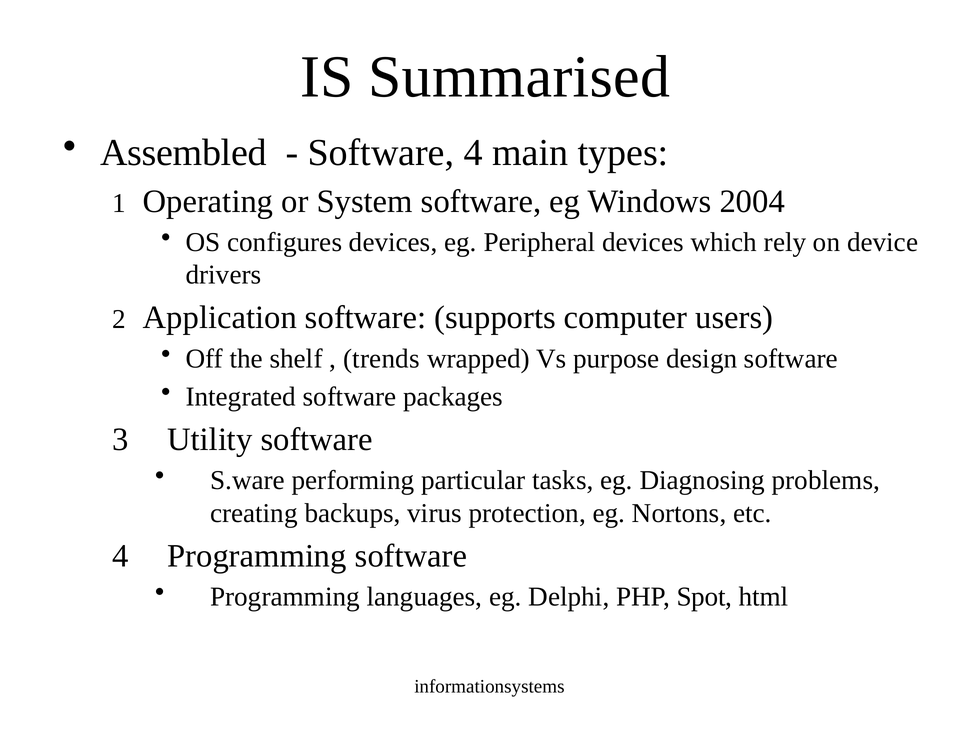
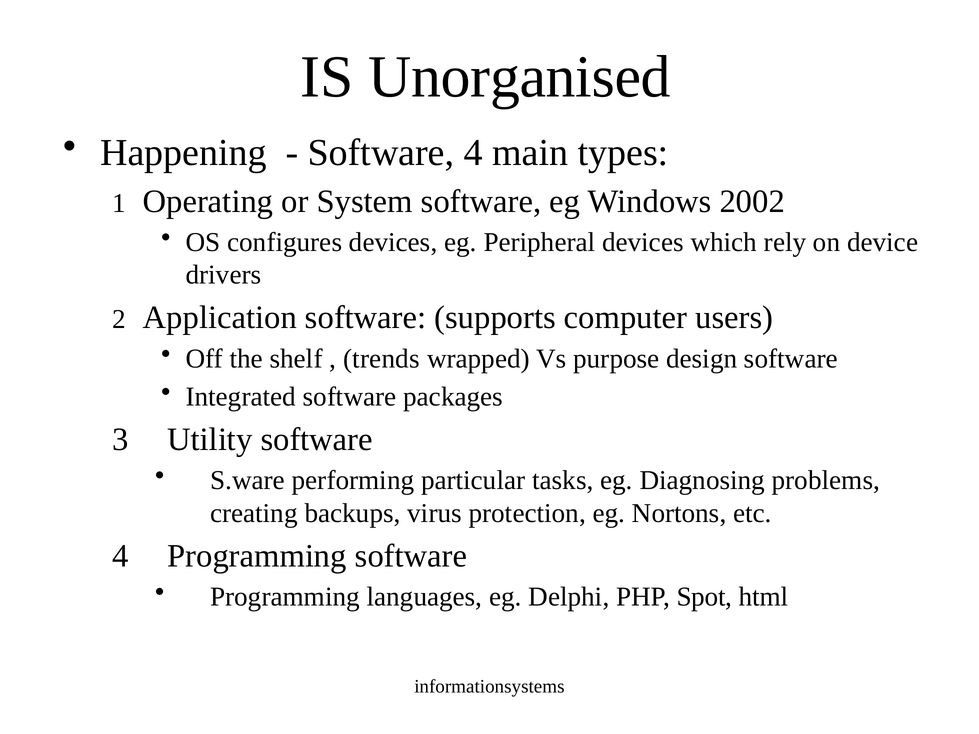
Summarised: Summarised -> Unorganised
Assembled: Assembled -> Happening
2004: 2004 -> 2002
